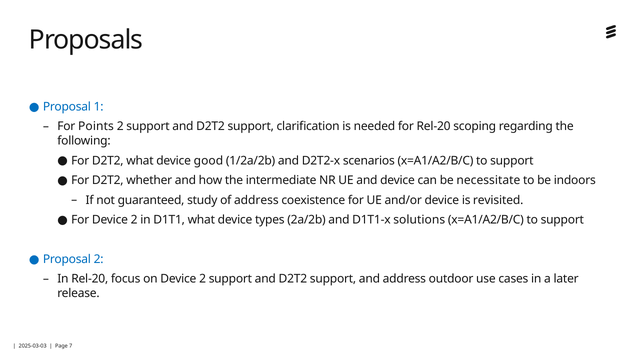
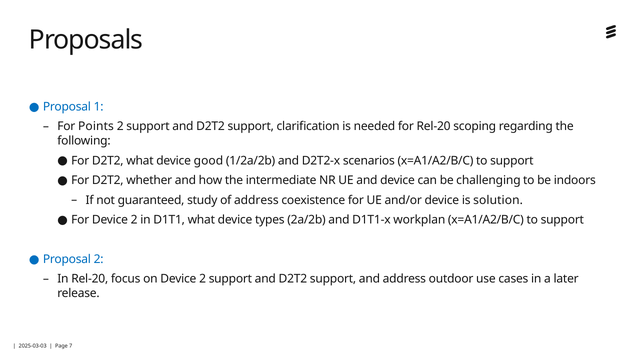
necessitate: necessitate -> challenging
revisited: revisited -> solution
solutions: solutions -> workplan
